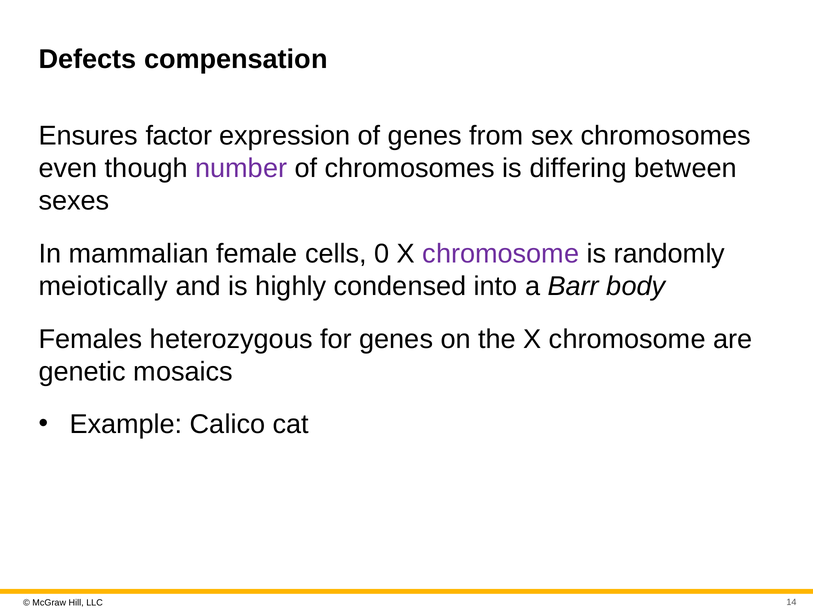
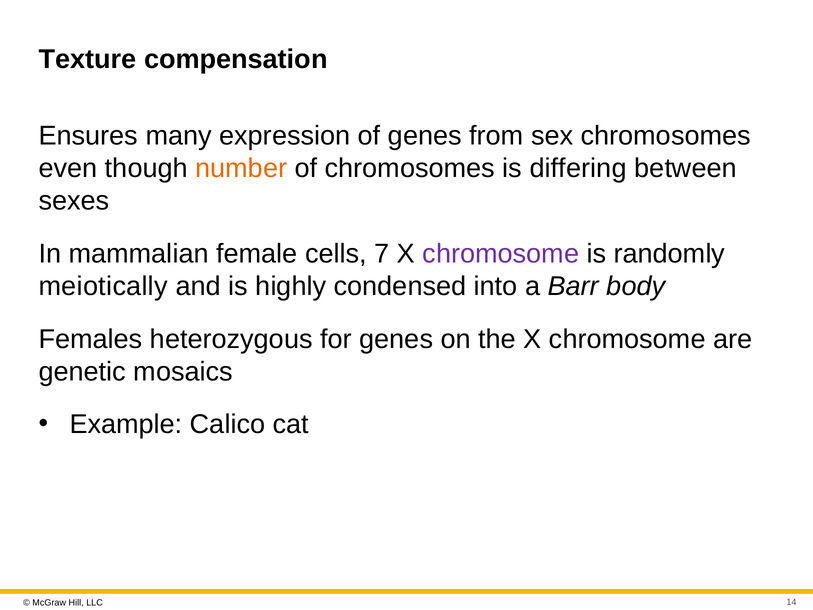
Defects: Defects -> Texture
factor: factor -> many
number colour: purple -> orange
0: 0 -> 7
